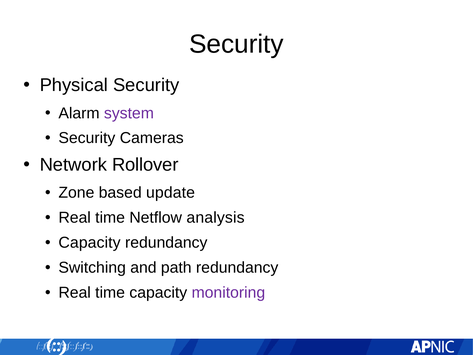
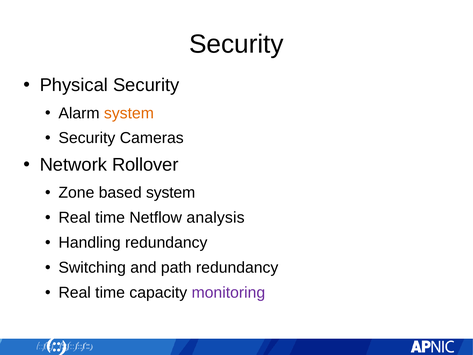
system at (129, 113) colour: purple -> orange
based update: update -> system
Capacity at (90, 243): Capacity -> Handling
